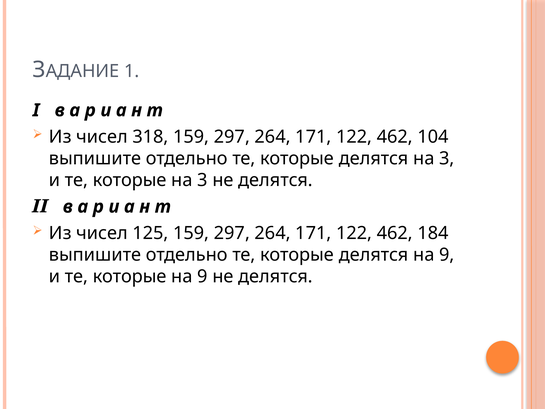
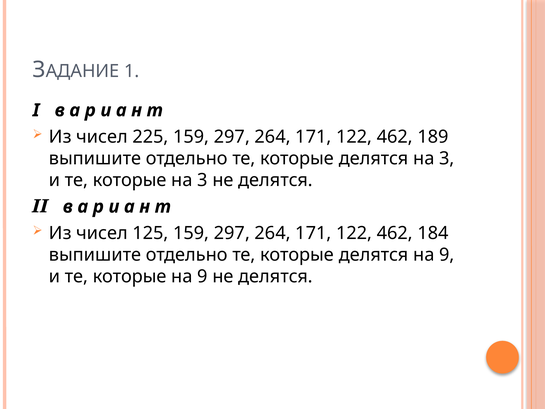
318: 318 -> 225
104: 104 -> 189
